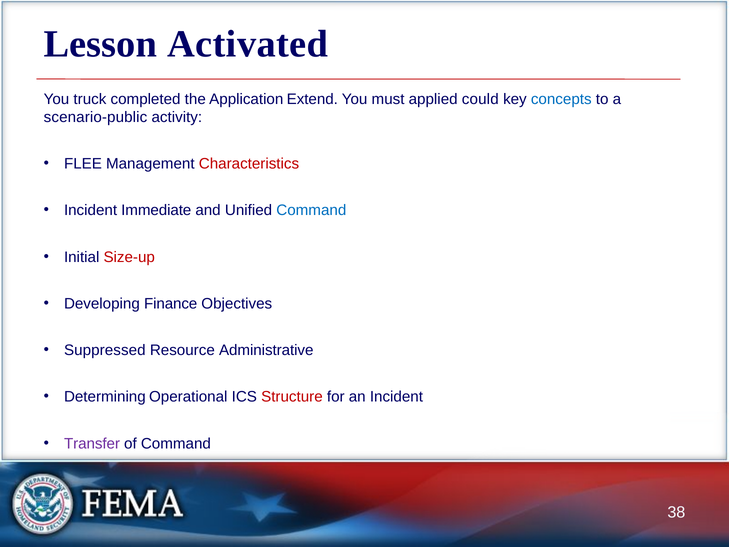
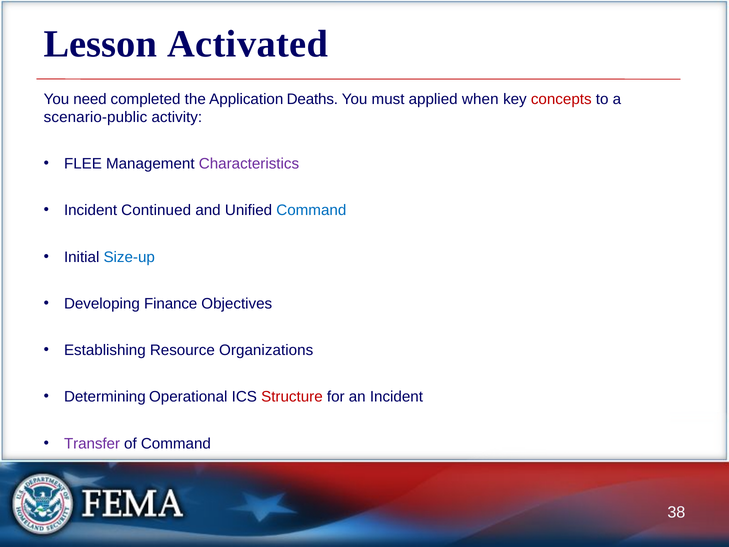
truck: truck -> need
Extend: Extend -> Deaths
could: could -> when
concepts colour: blue -> red
Characteristics colour: red -> purple
Immediate: Immediate -> Continued
Size-up colour: red -> blue
Suppressed: Suppressed -> Establishing
Administrative: Administrative -> Organizations
